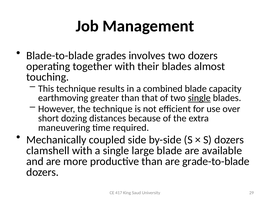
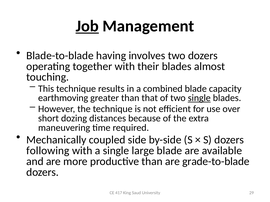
Job underline: none -> present
grades: grades -> having
clamshell: clamshell -> following
